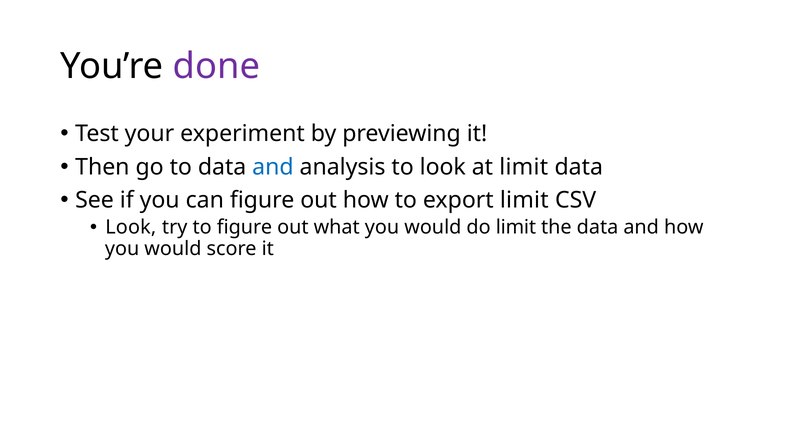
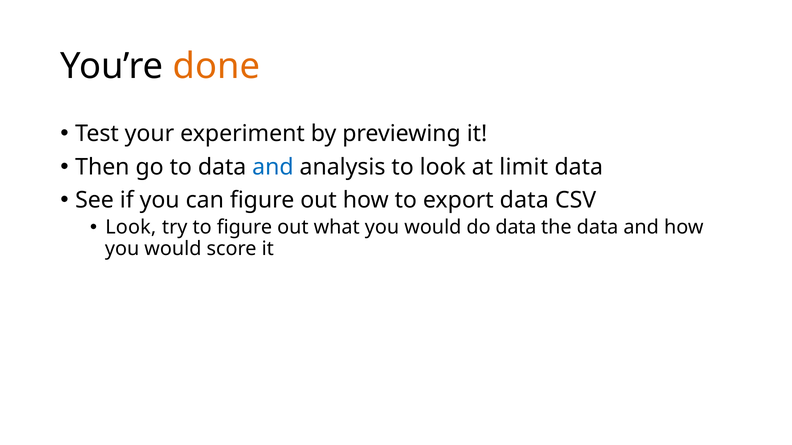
done colour: purple -> orange
export limit: limit -> data
do limit: limit -> data
